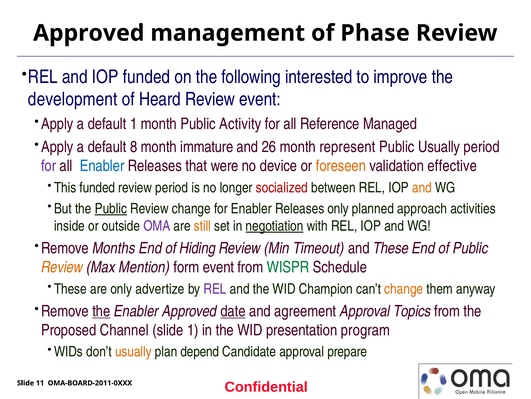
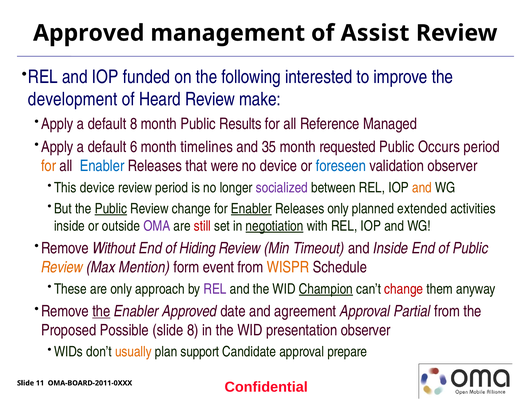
Phase: Phase -> Assist
Review event: event -> make
default 1: 1 -> 8
Activity: Activity -> Results
8: 8 -> 6
immature: immature -> timelines
26: 26 -> 35
represent: represent -> requested
Public Usually: Usually -> Occurs
for at (49, 166) colour: purple -> orange
foreseen colour: orange -> blue
validation effective: effective -> observer
This funded: funded -> device
socialized colour: red -> purple
Enabler at (251, 208) underline: none -> present
approach: approach -> extended
still colour: orange -> red
Months: Months -> Without
and These: These -> Inside
WISPR colour: green -> orange
advertize: advertize -> approach
Champion underline: none -> present
change at (404, 288) colour: orange -> red
date underline: present -> none
Topics: Topics -> Partial
Channel: Channel -> Possible
slide 1: 1 -> 8
presentation program: program -> observer
depend: depend -> support
